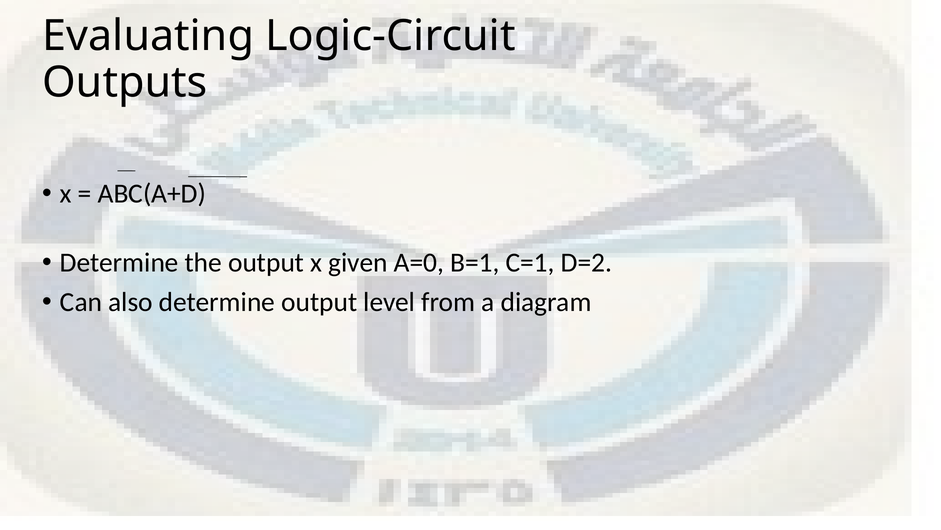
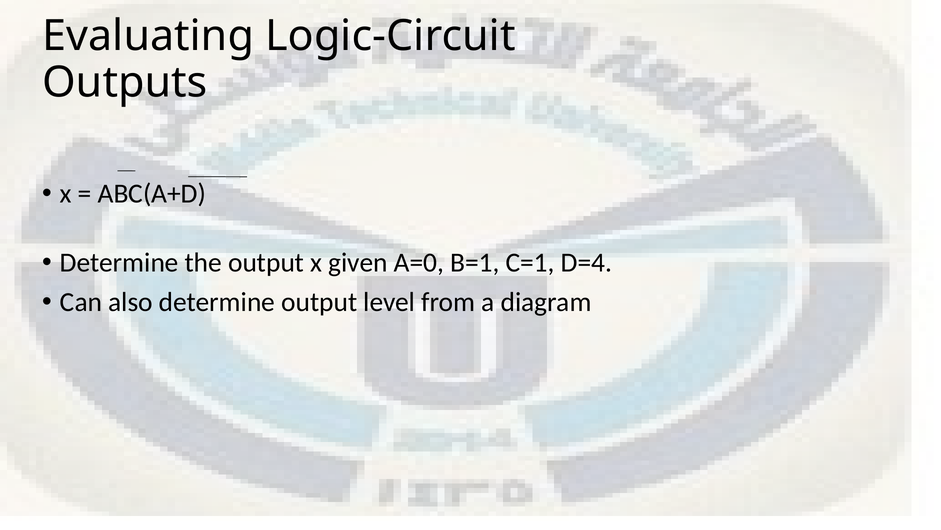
D=2: D=2 -> D=4
